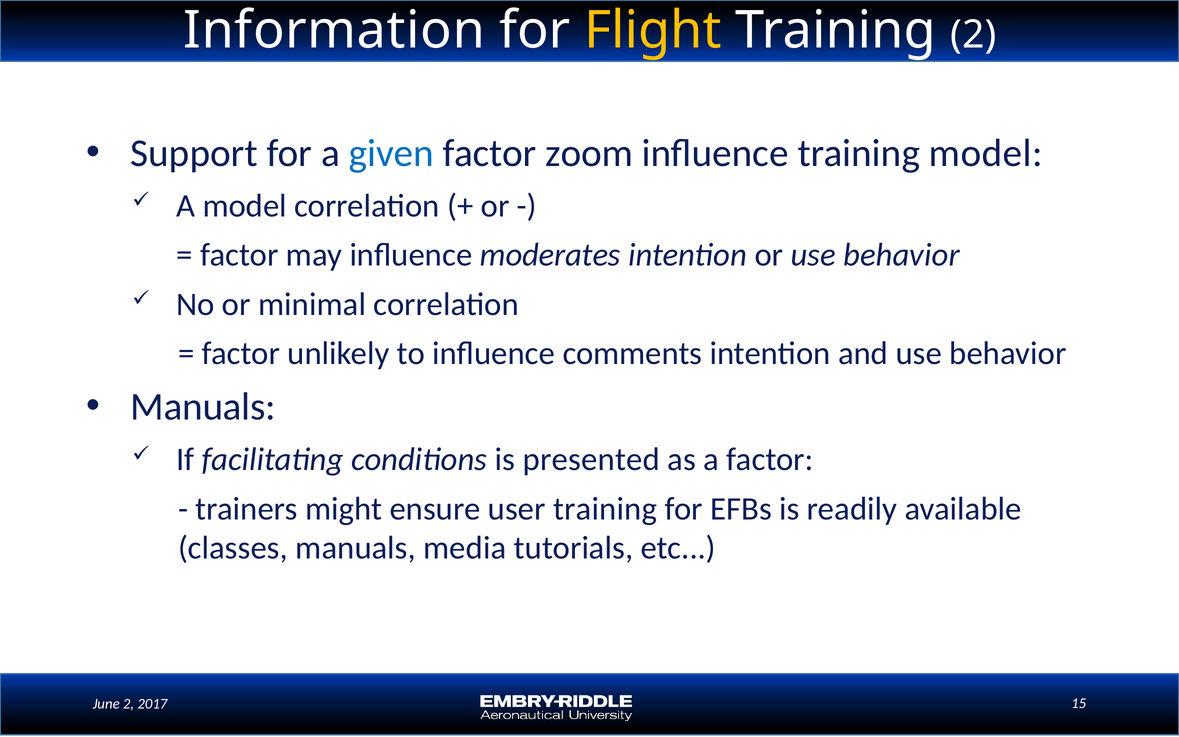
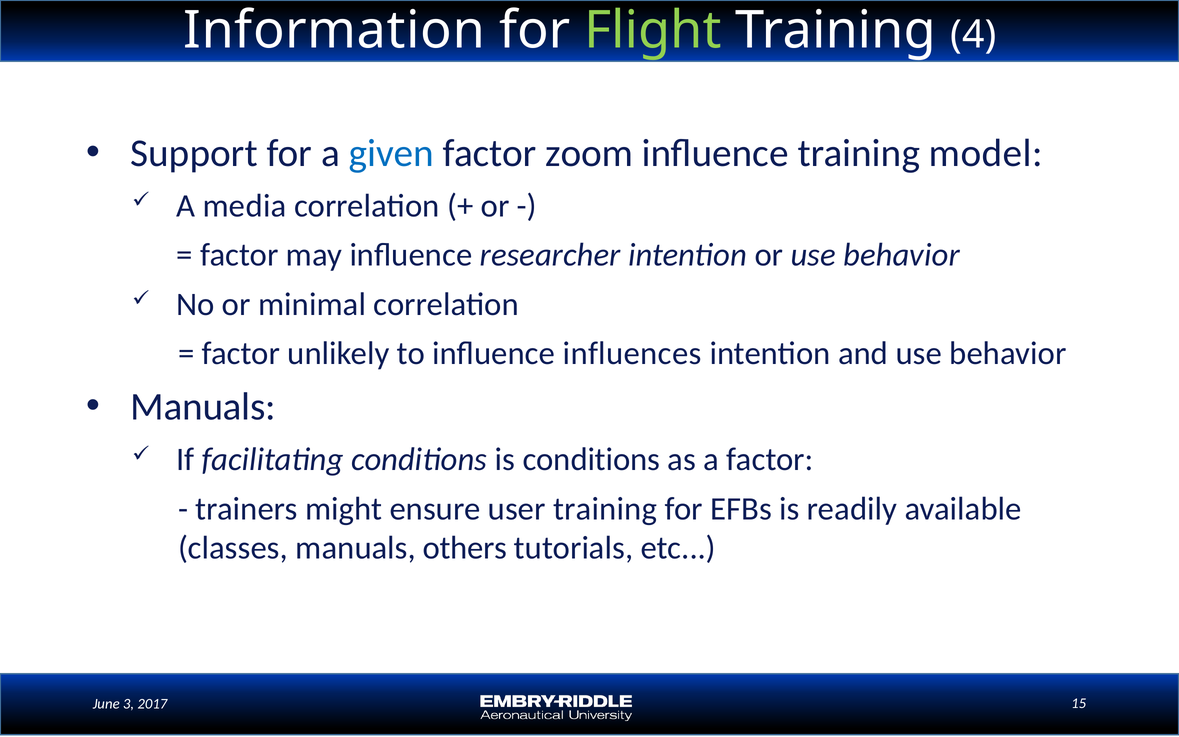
Flight colour: yellow -> light green
Training 2: 2 -> 4
A model: model -> media
moderates: moderates -> researcher
comments: comments -> influences
is presented: presented -> conditions
media: media -> others
June 2: 2 -> 3
